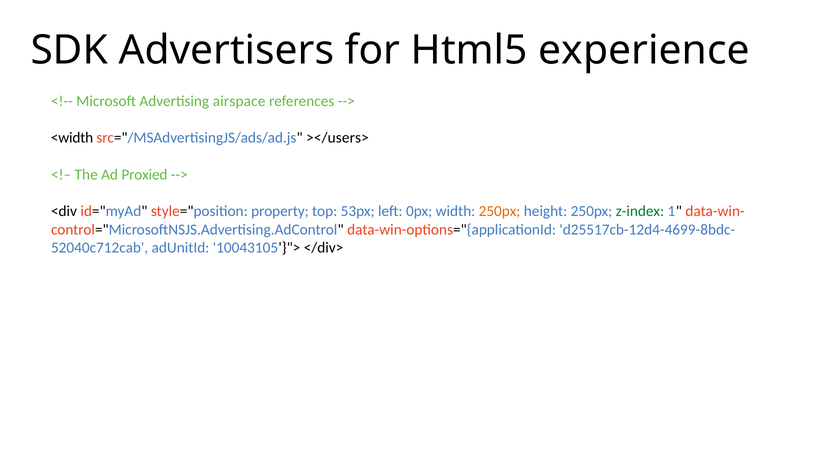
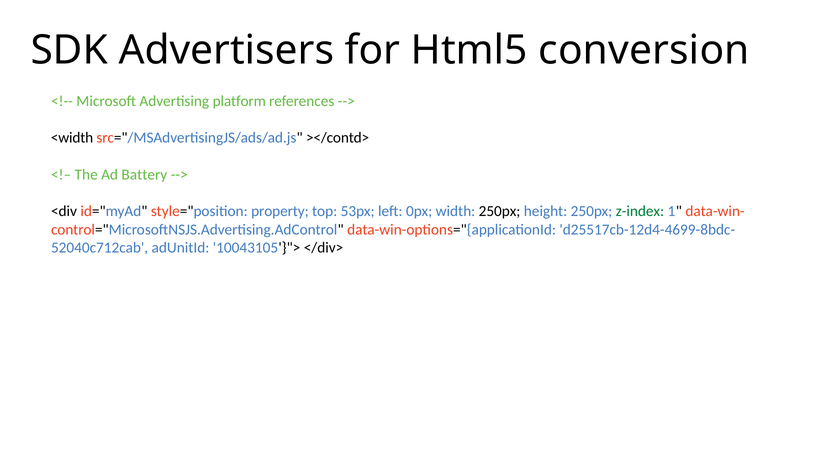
experience: experience -> conversion
airspace: airspace -> platform
></users>: ></users> -> ></contd>
Proxied: Proxied -> Battery
250px at (500, 211) colour: orange -> black
